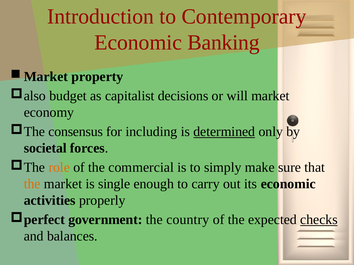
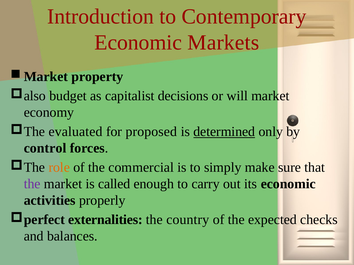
Banking: Banking -> Markets
consensus: consensus -> evaluated
including: including -> proposed
societal: societal -> control
the at (32, 184) colour: orange -> purple
single: single -> called
government: government -> externalities
checks underline: present -> none
